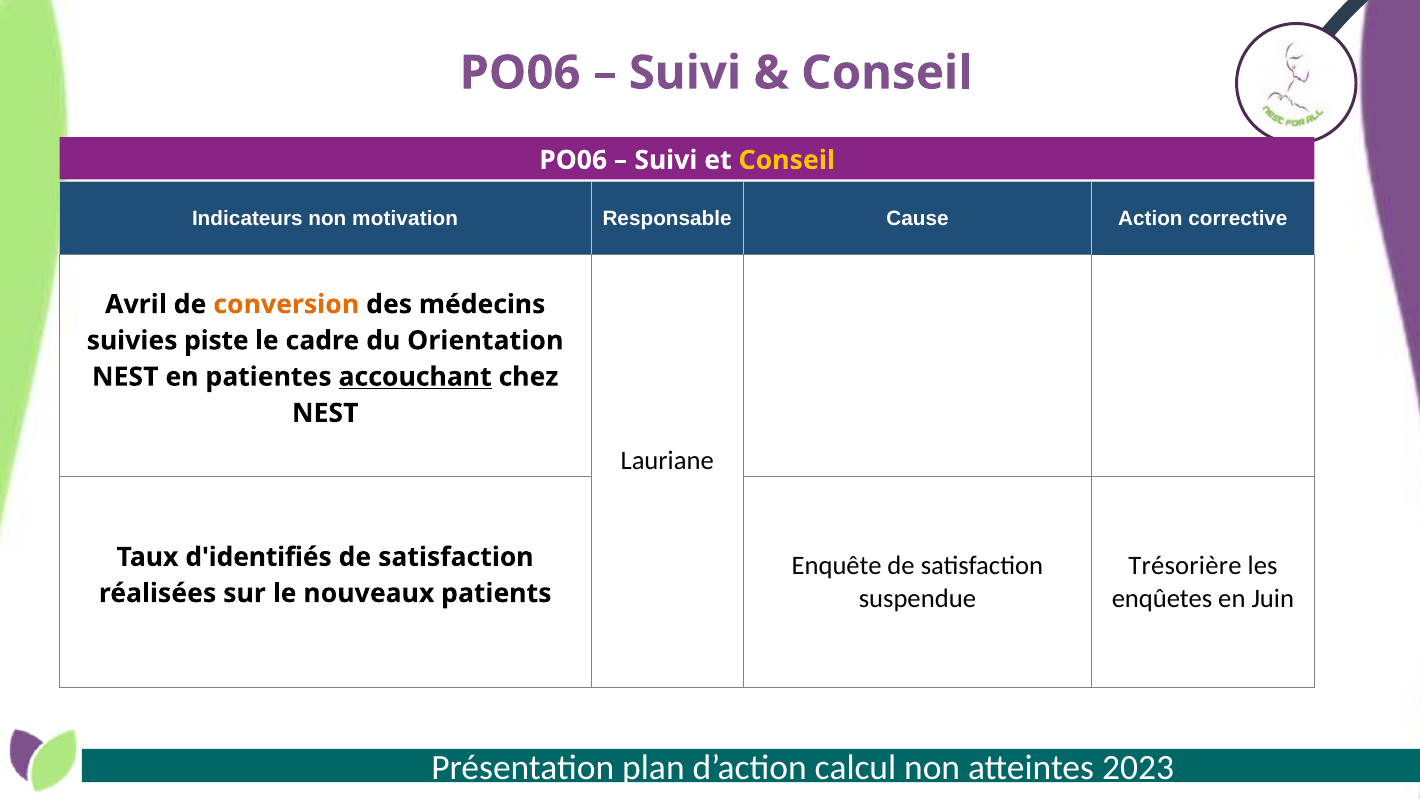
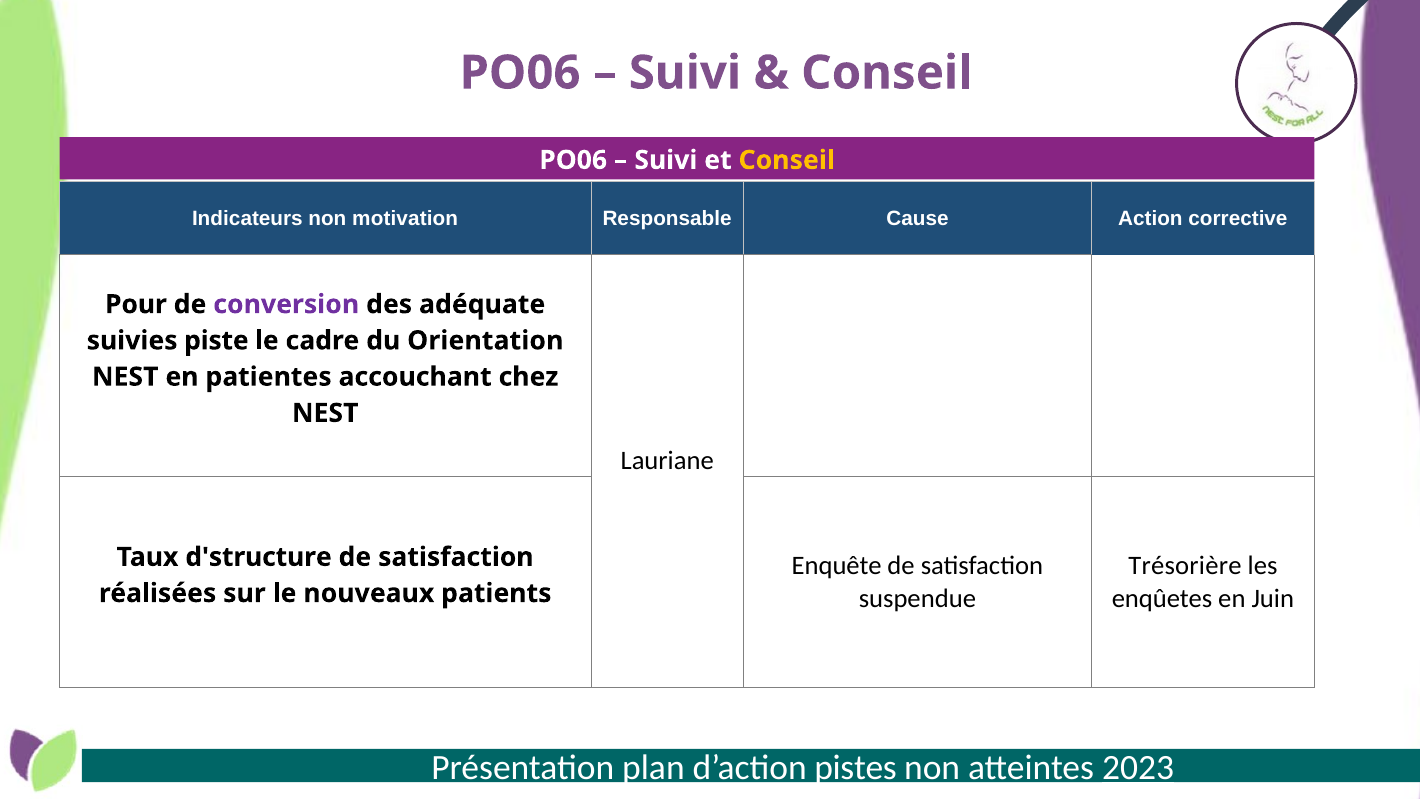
Avril: Avril -> Pour
conversion colour: orange -> purple
médecins: médecins -> adéquate
accouchant underline: present -> none
d'identifiés: d'identifiés -> d'structure
calcul: calcul -> pistes
